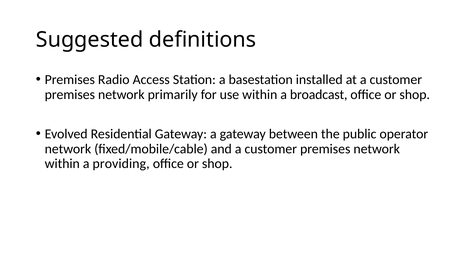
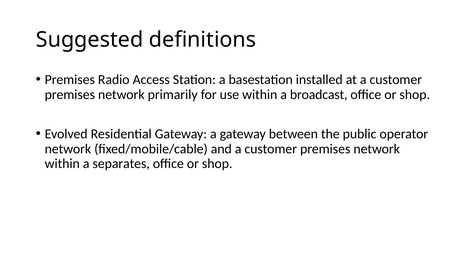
providing: providing -> separates
